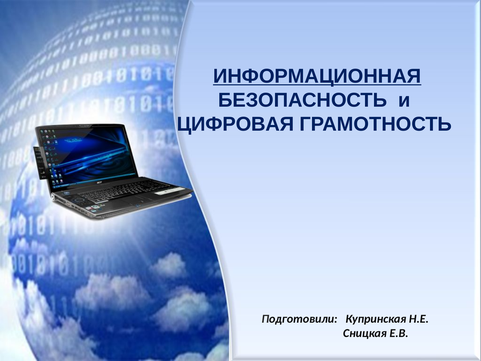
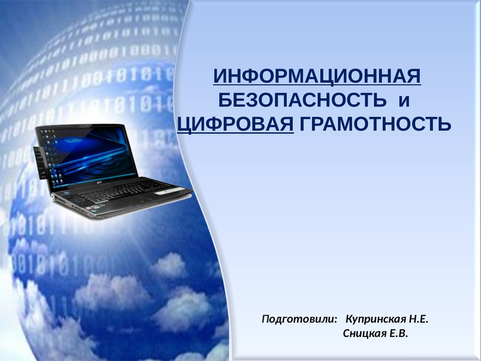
ЦИФРОВАЯ underline: none -> present
